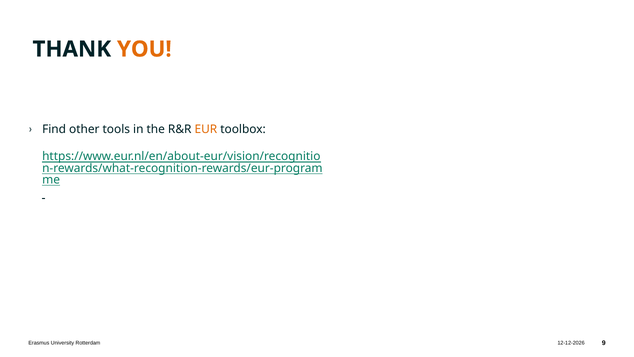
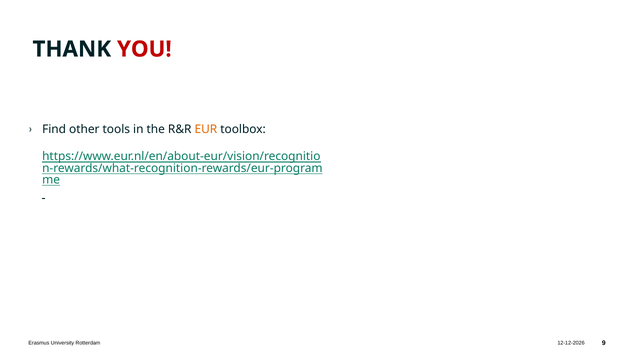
YOU colour: orange -> red
